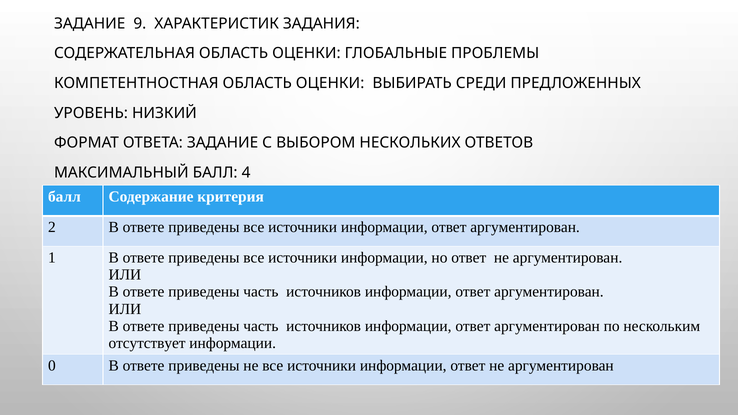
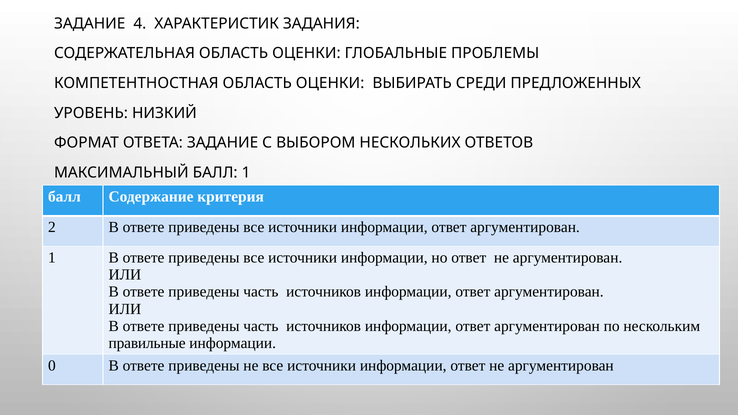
9: 9 -> 4
БАЛЛ 4: 4 -> 1
отсутствует: отсутствует -> правильные
